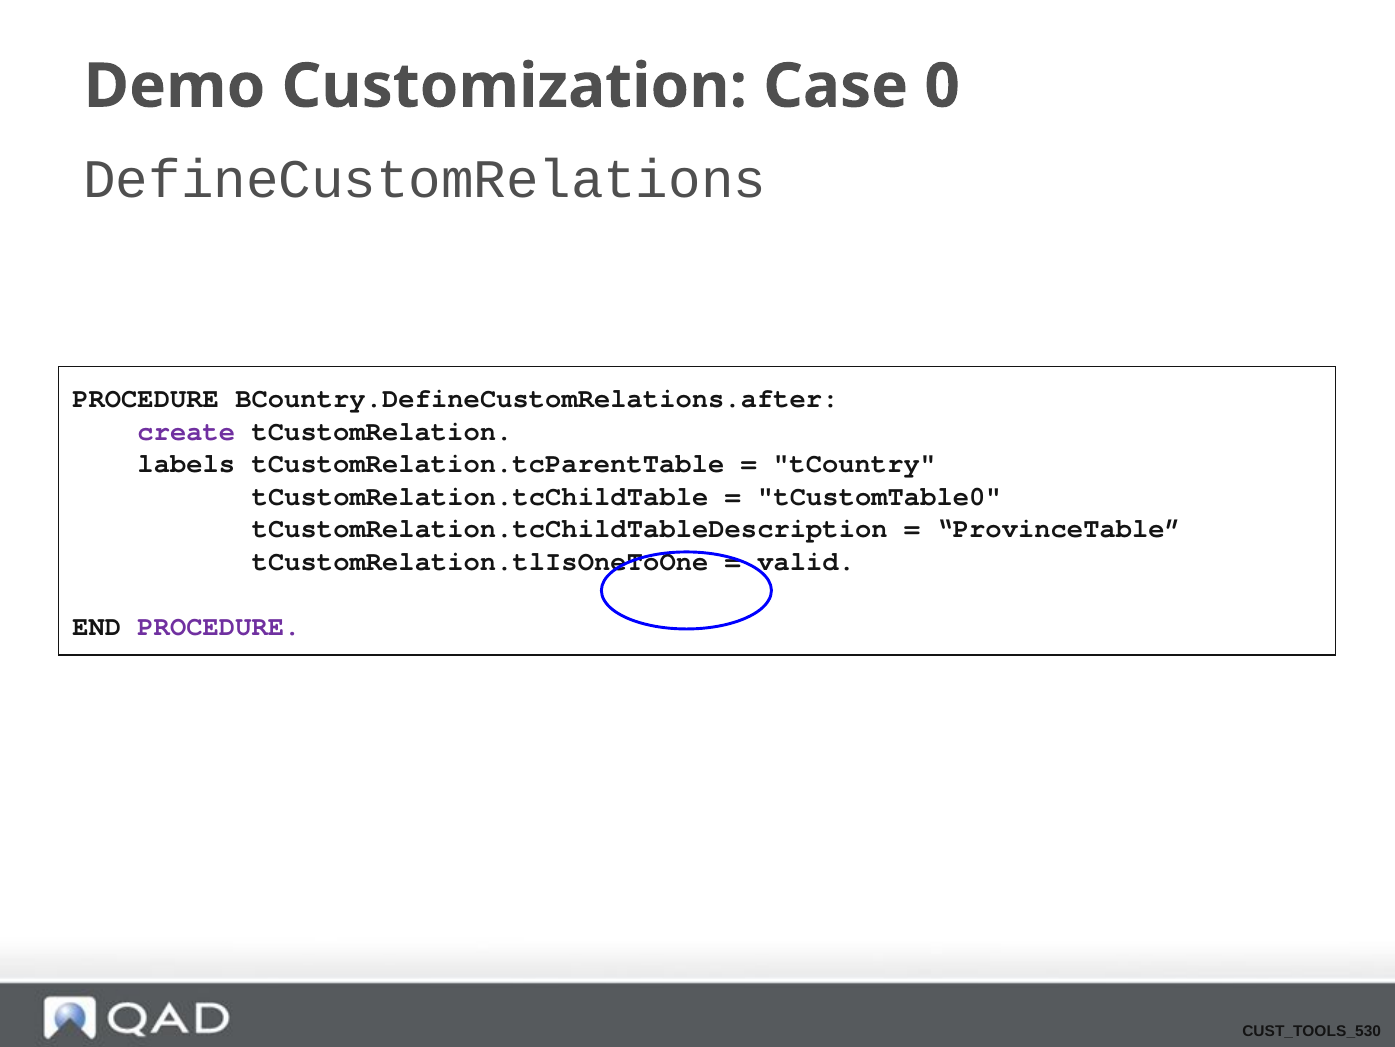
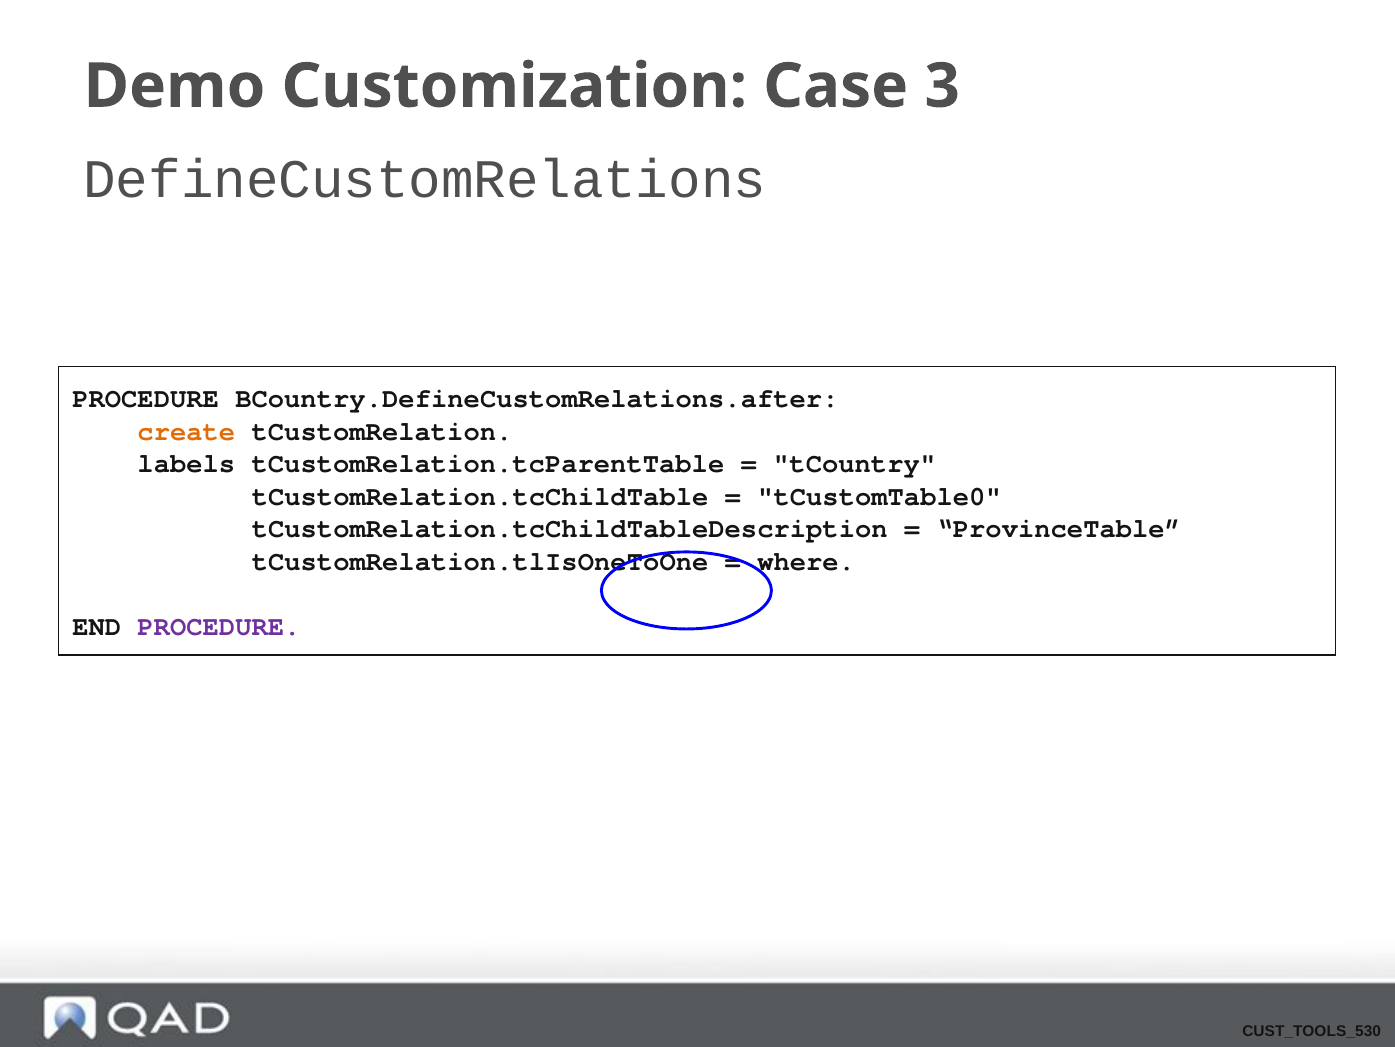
0: 0 -> 3
create colour: purple -> orange
valid: valid -> where
